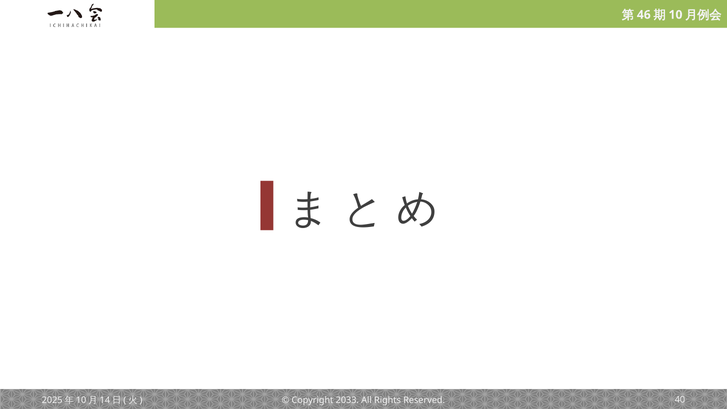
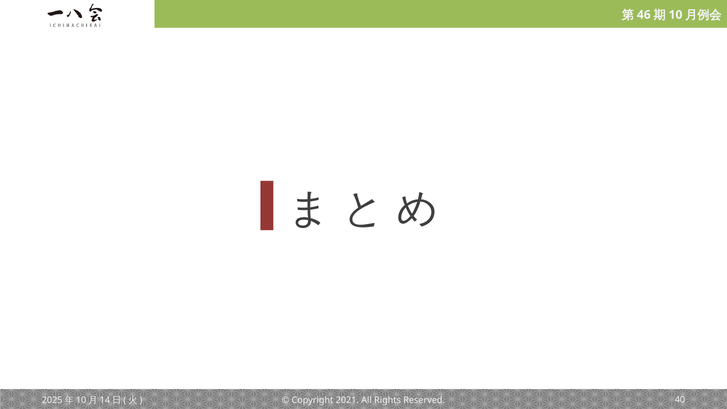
2033: 2033 -> 2021
